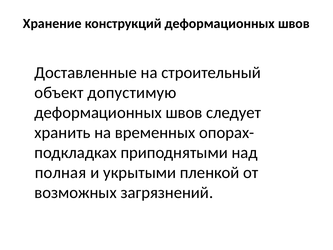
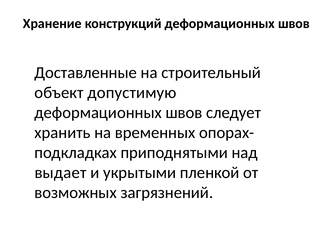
полная: полная -> выдает
